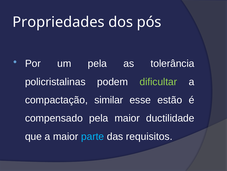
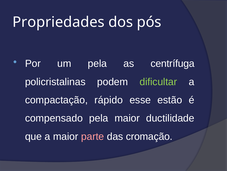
tolerância: tolerância -> centrífuga
similar: similar -> rápido
parte colour: light blue -> pink
requisitos: requisitos -> cromação
